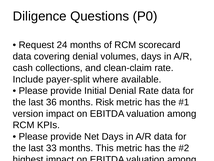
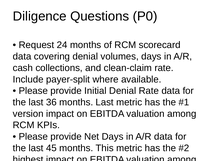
months Risk: Risk -> Last
33: 33 -> 45
